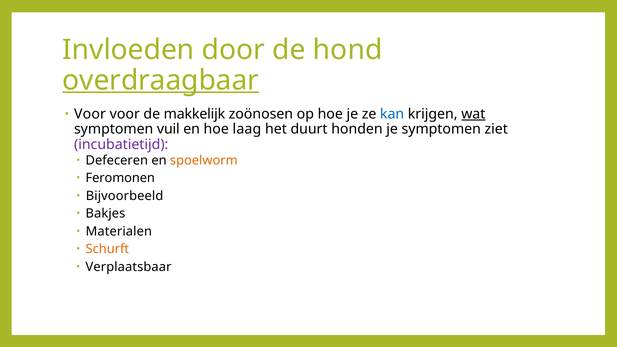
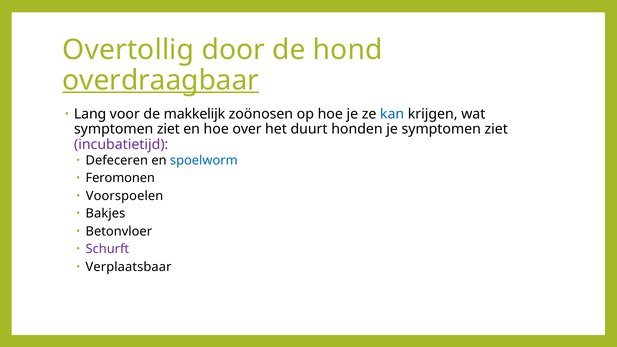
Invloeden: Invloeden -> Overtollig
Voor at (90, 114): Voor -> Lang
wat underline: present -> none
vuil at (168, 129): vuil -> ziet
laag: laag -> over
spoelworm colour: orange -> blue
Bijvoorbeeld: Bijvoorbeeld -> Voorspoelen
Materialen: Materialen -> Betonvloer
Schurft colour: orange -> purple
